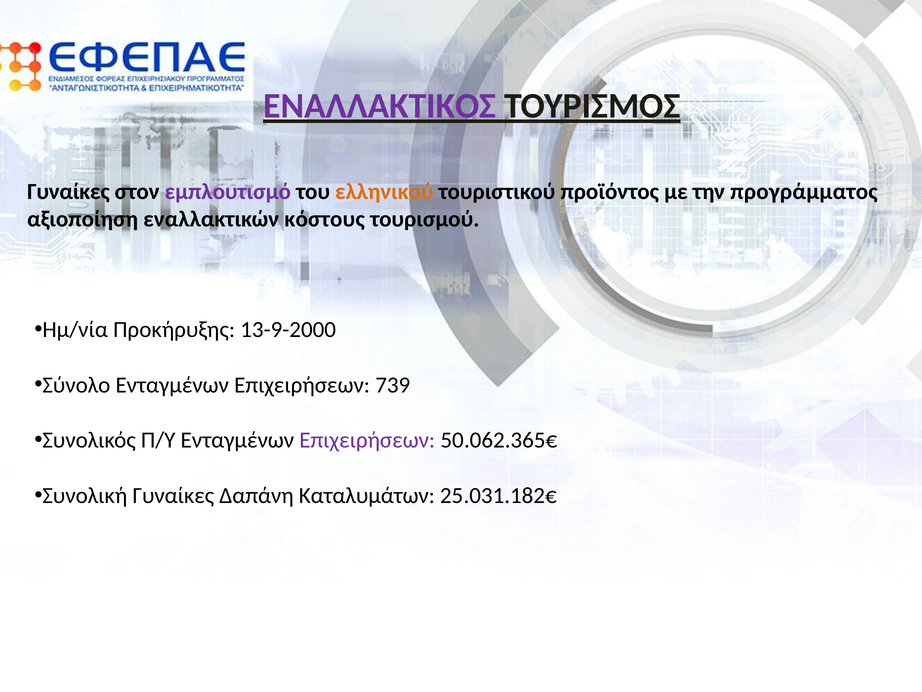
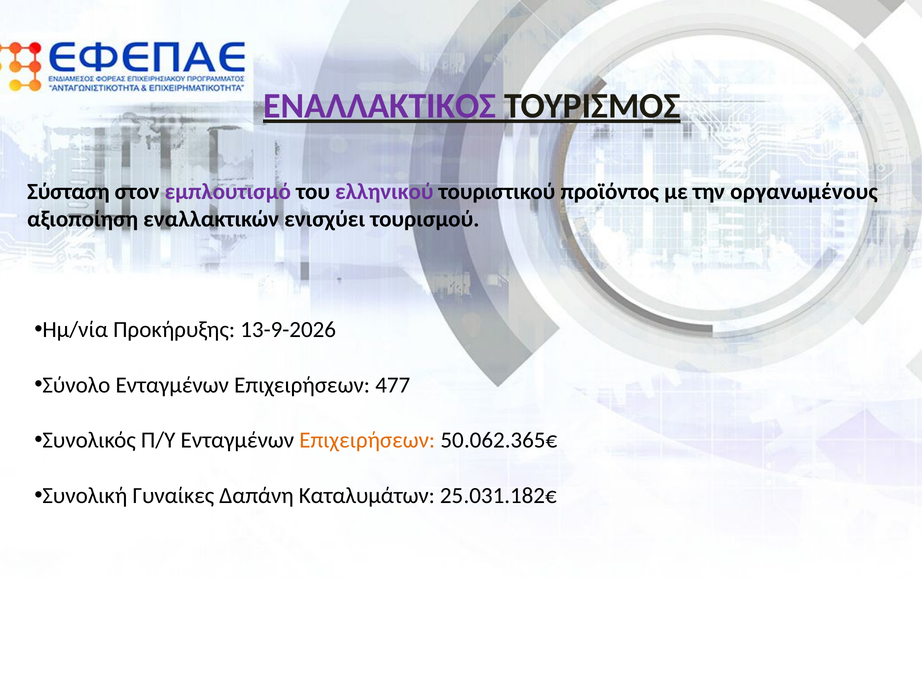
Γυναίκες at (68, 191): Γυναίκες -> Σύσταση
ελληνικού colour: orange -> purple
προγράμματος: προγράμματος -> οργανωμένους
κόστους: κόστους -> ενισχύει
13-9-2000: 13-9-2000 -> 13-9-2026
739: 739 -> 477
Επιχειρήσεων at (367, 440) colour: purple -> orange
